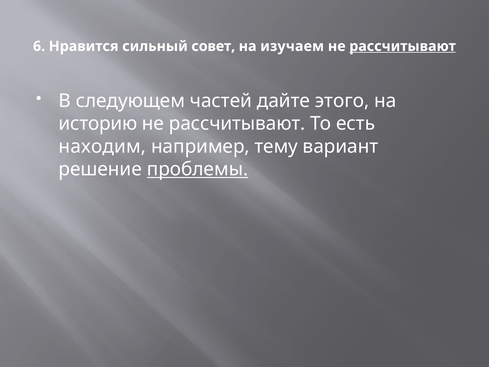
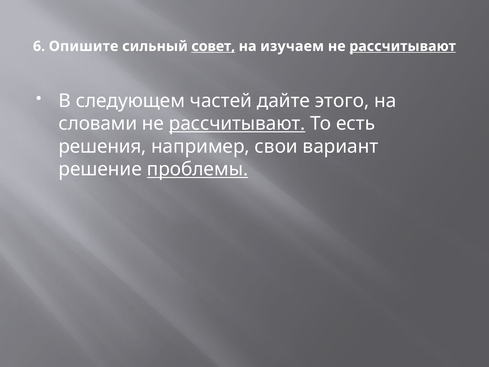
Нравится: Нравится -> Опишите
совет underline: none -> present
историю: историю -> словами
рассчитывают at (237, 124) underline: none -> present
находим: находим -> решения
тему: тему -> свои
